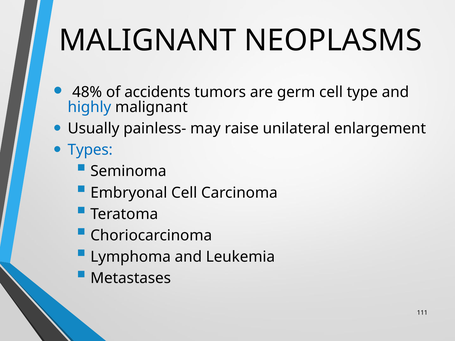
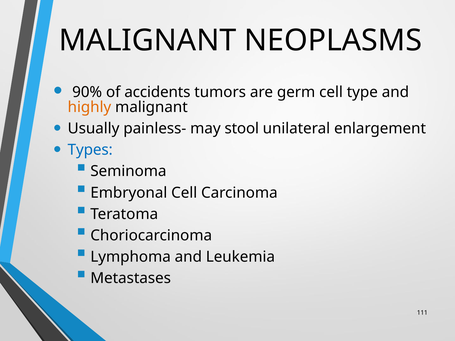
48%: 48% -> 90%
highly colour: blue -> orange
raise: raise -> stool
